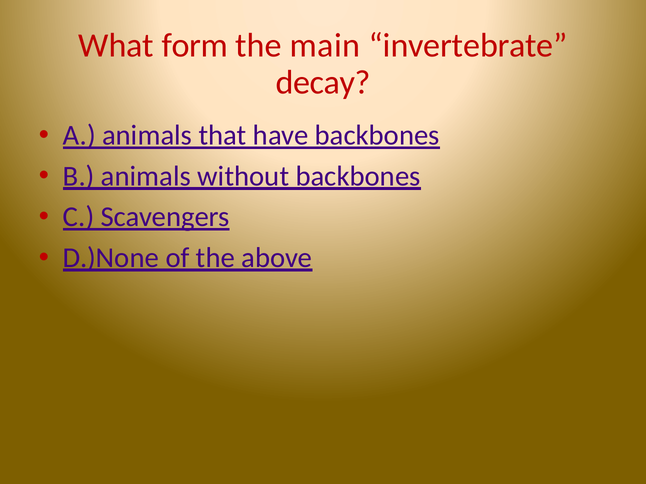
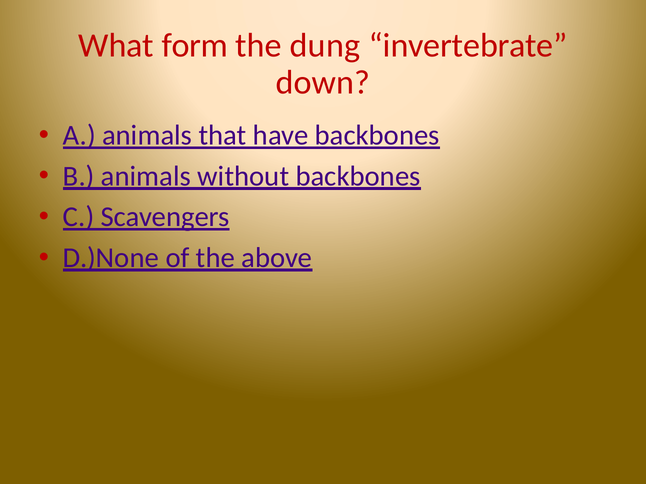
main: main -> dung
decay: decay -> down
